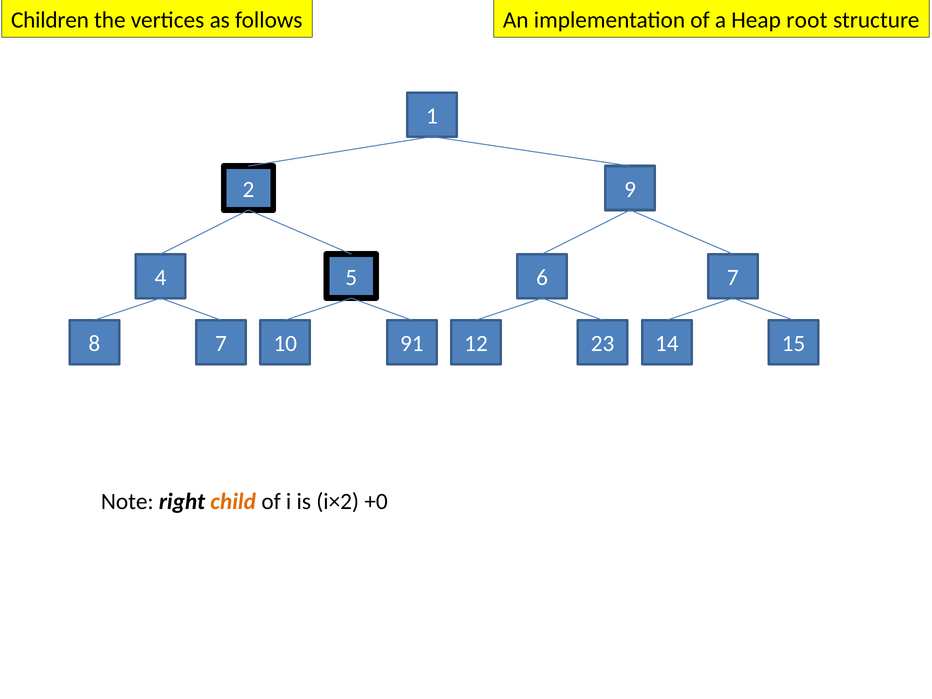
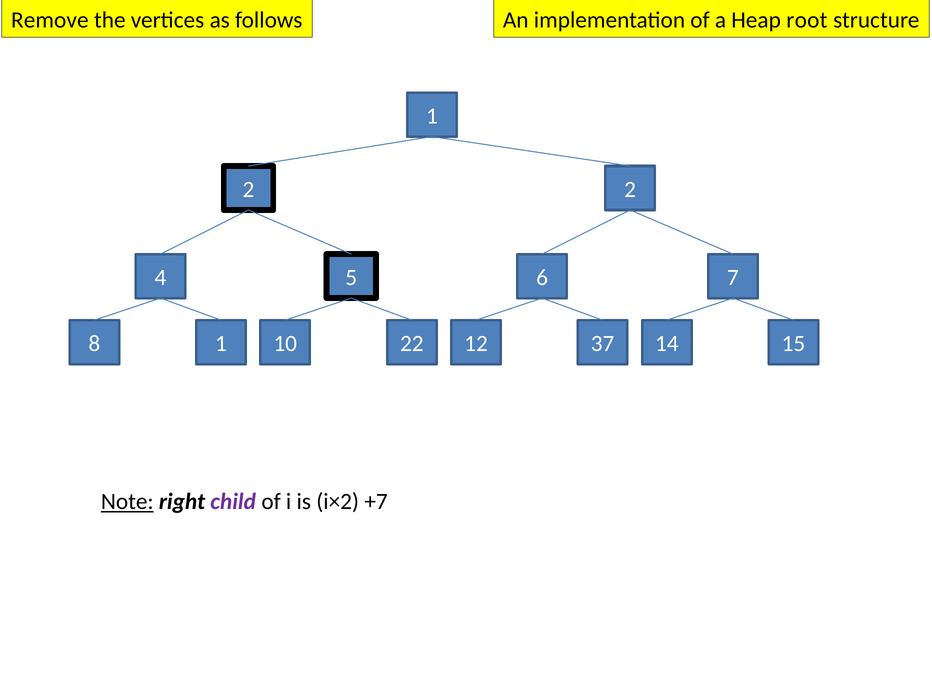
Children: Children -> Remove
2 9: 9 -> 2
8 7: 7 -> 1
91: 91 -> 22
23: 23 -> 37
Note underline: none -> present
child colour: orange -> purple
+0: +0 -> +7
